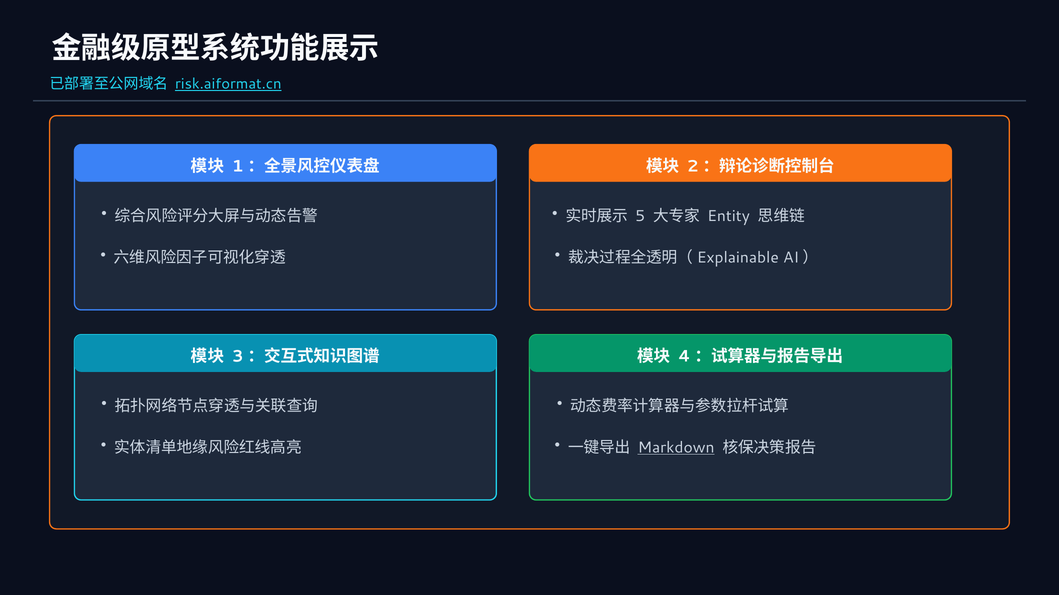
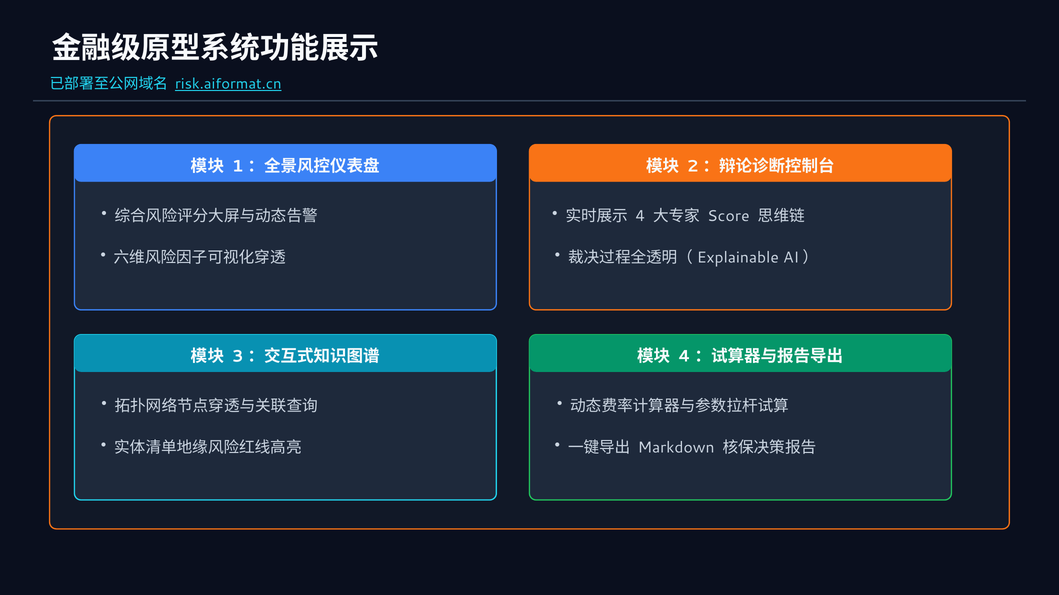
5: 5 -> 4
Entity: Entity -> Score
Markdown underline: present -> none
